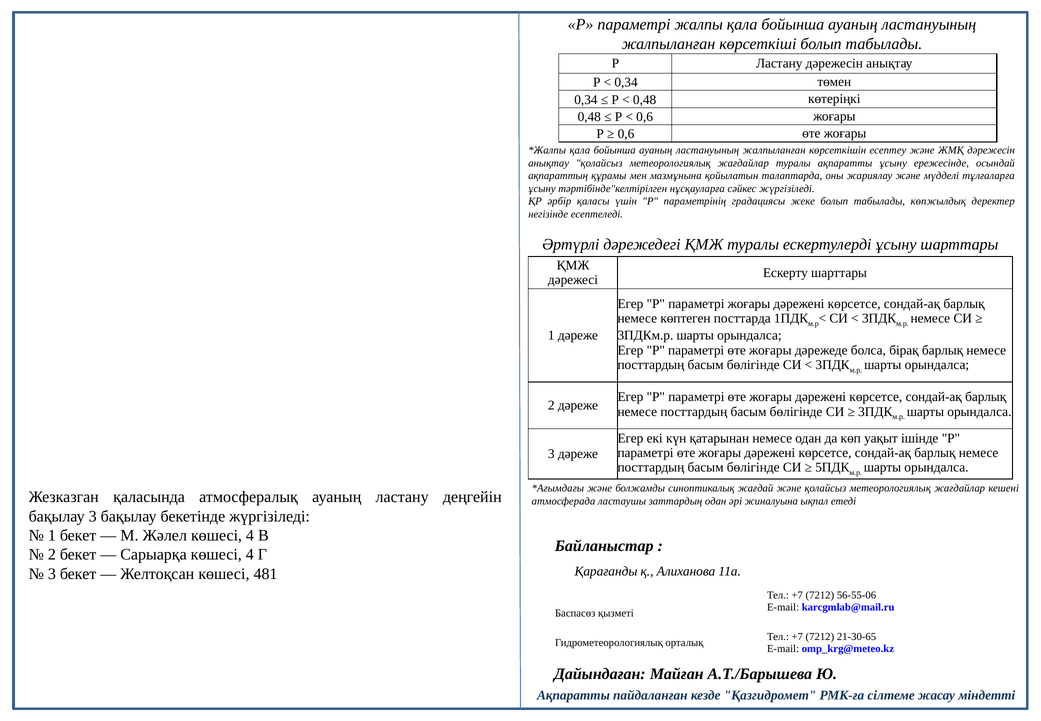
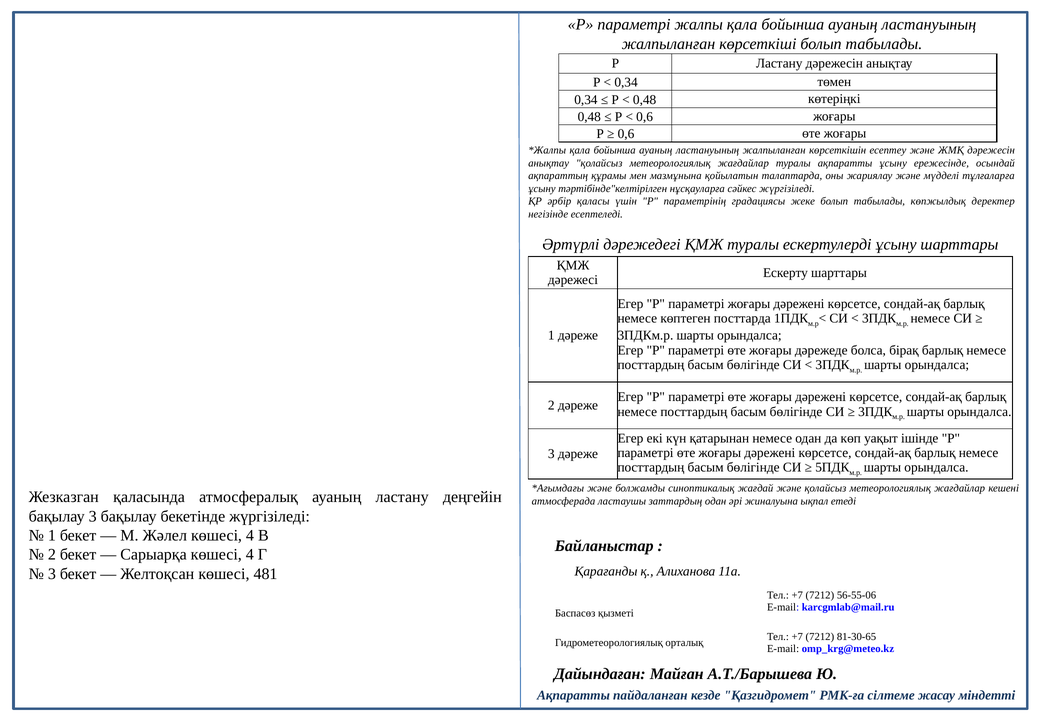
21-30-65: 21-30-65 -> 81-30-65
